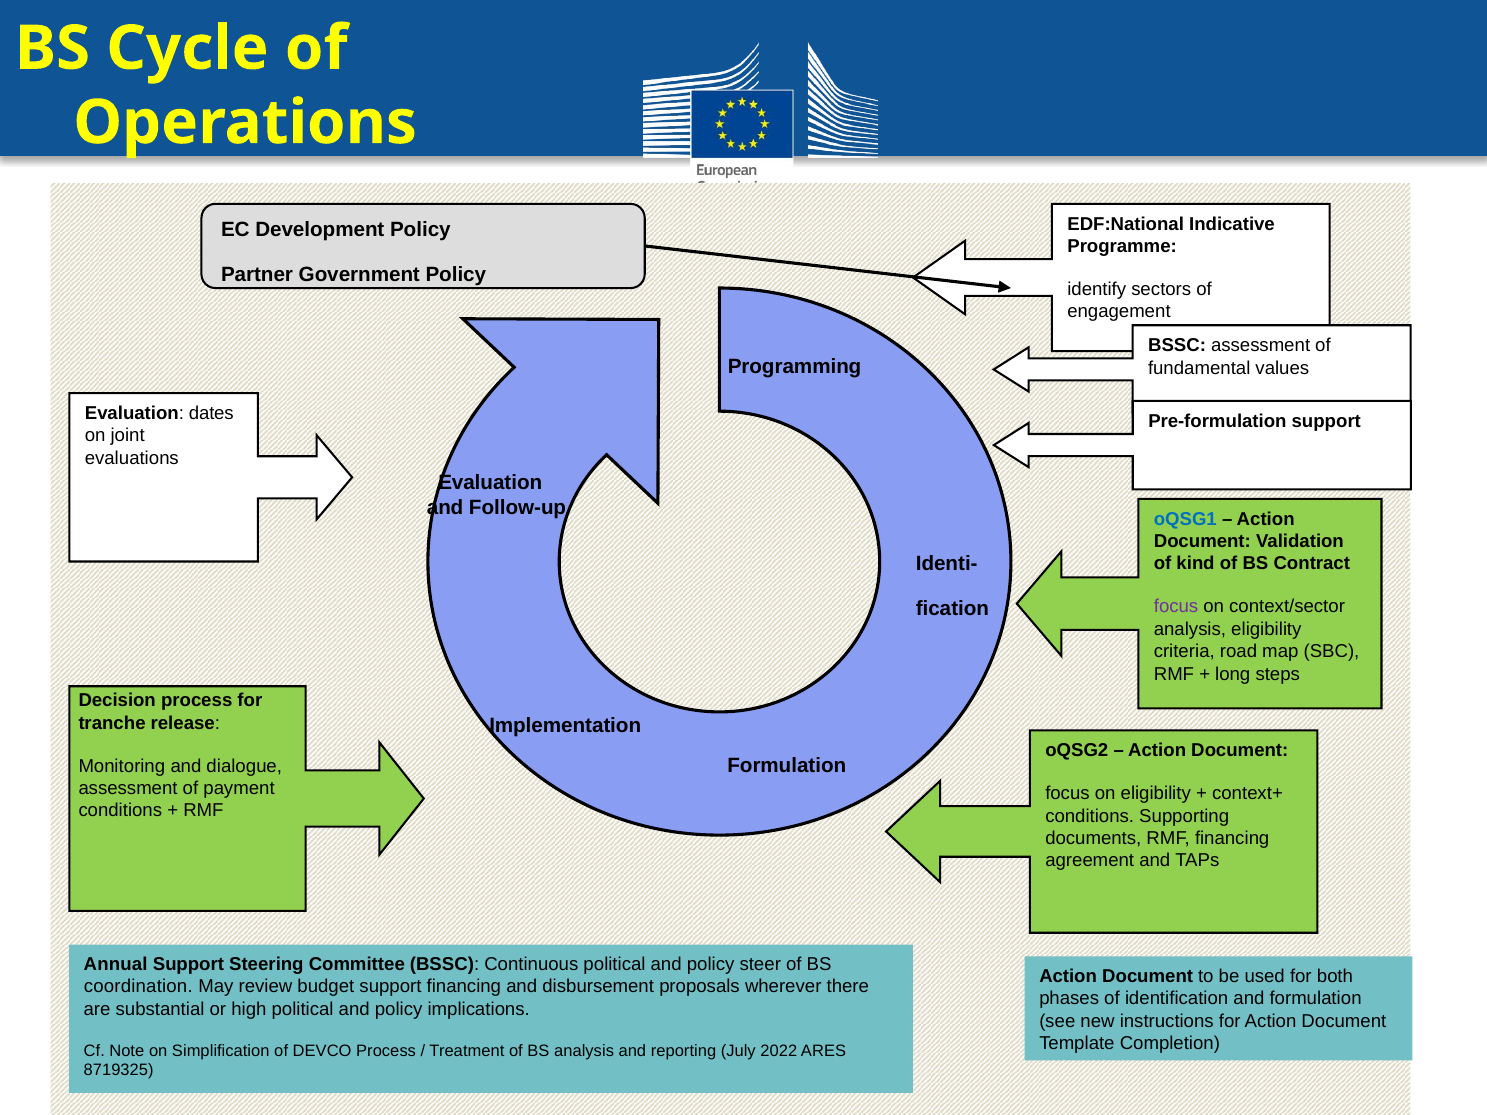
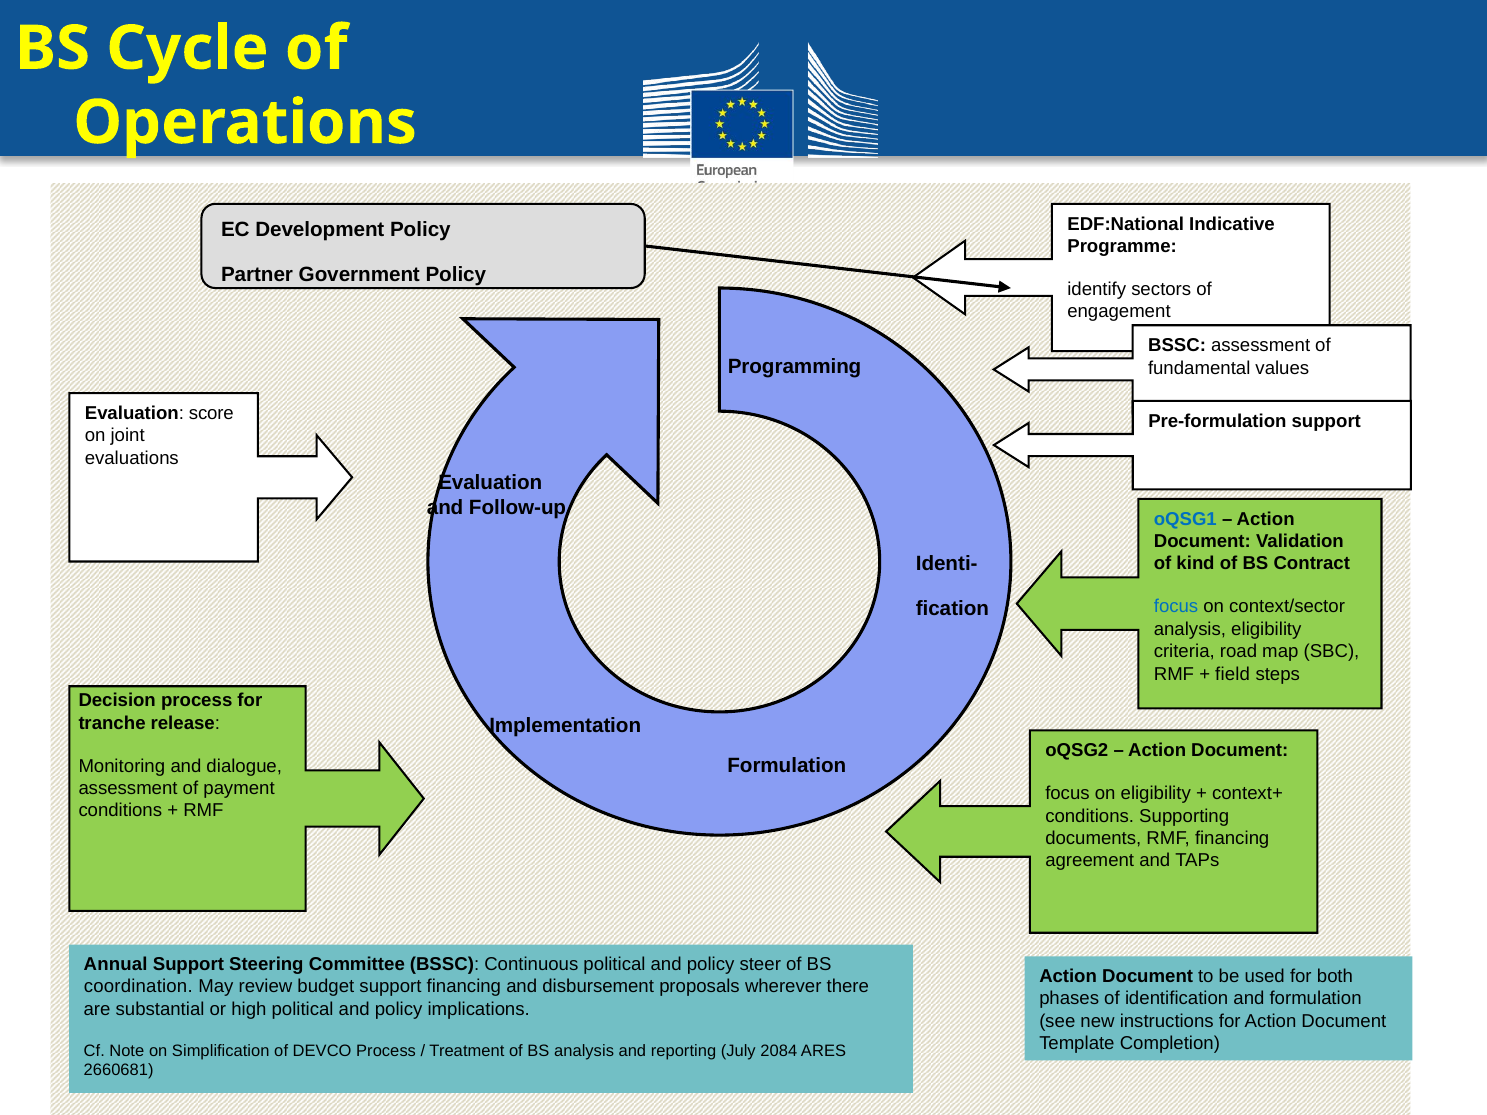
dates: dates -> score
focus at (1176, 607) colour: purple -> blue
long: long -> field
2022: 2022 -> 2084
8719325: 8719325 -> 2660681
